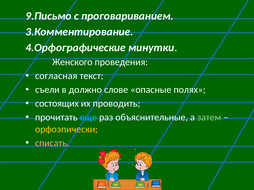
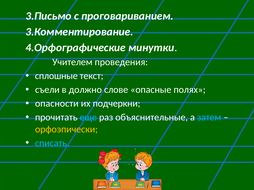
9.Письмо: 9.Письмо -> 3.Письмо
Женского: Женского -> Учителем
согласная: согласная -> сплошные
состоящих: состоящих -> опасности
проводить: проводить -> подчеркни
затем colour: light green -> light blue
списать colour: pink -> light blue
